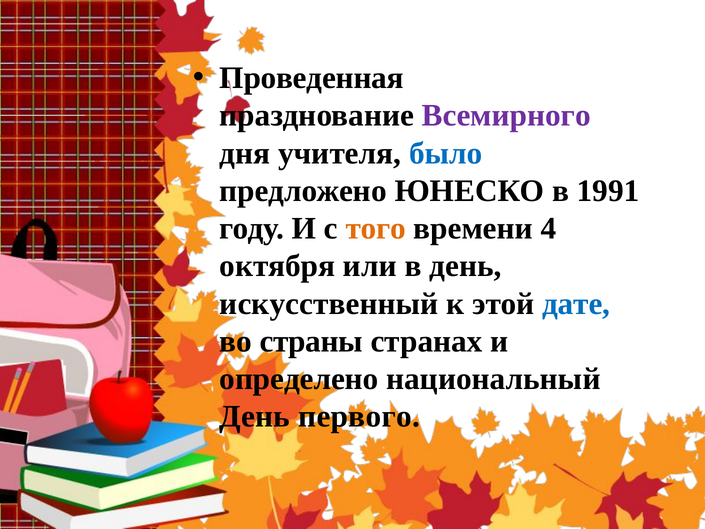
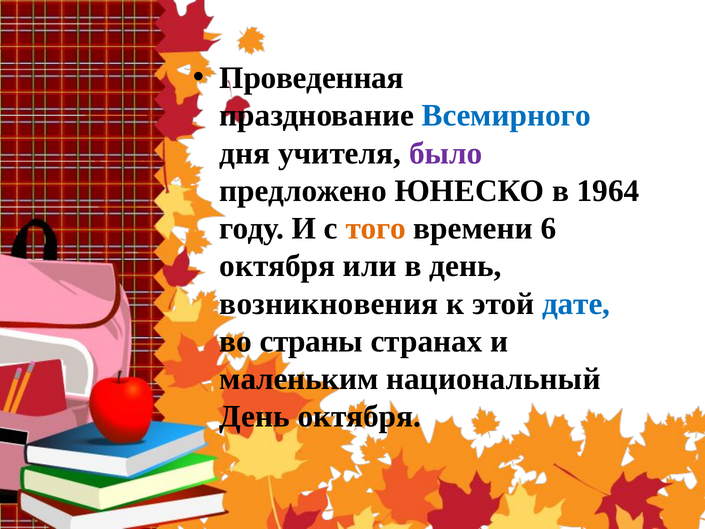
Всемирного colour: purple -> blue
было colour: blue -> purple
1991: 1991 -> 1964
4: 4 -> 6
искусственный: искусственный -> возникновения
определено: определено -> маленьким
День первого: первого -> октября
